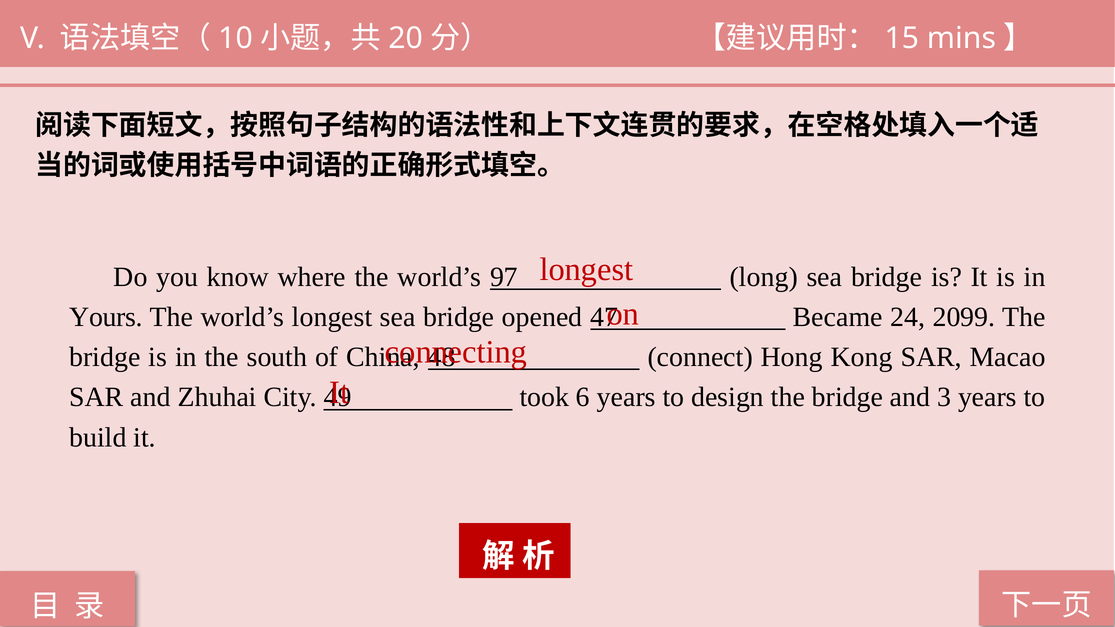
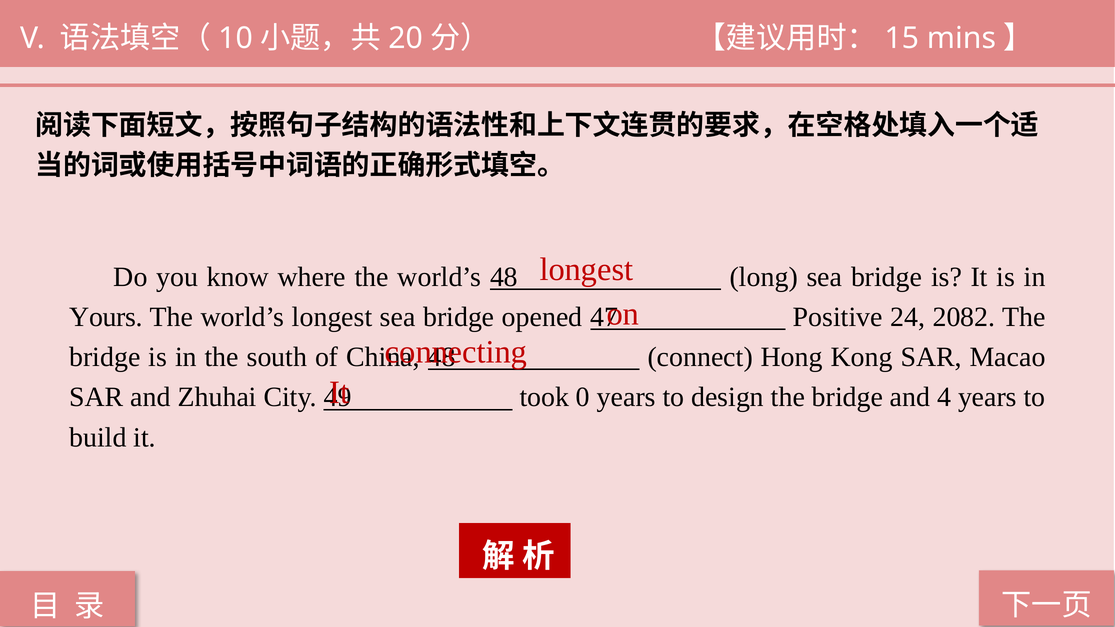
world’s 97: 97 -> 48
Became: Became -> Positive
2099: 2099 -> 2082
6: 6 -> 0
3: 3 -> 4
